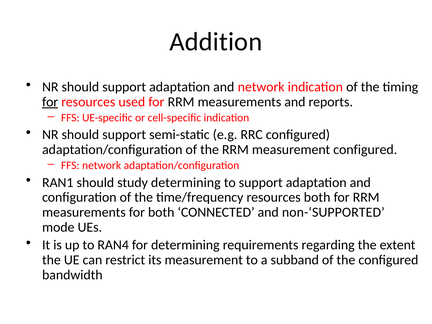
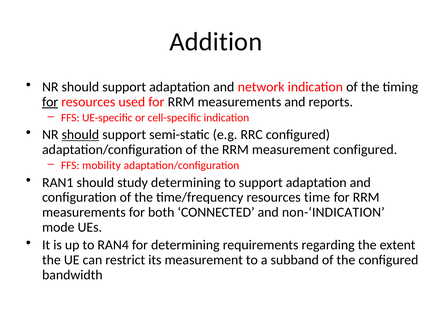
should at (80, 135) underline: none -> present
FFS network: network -> mobility
resources both: both -> time
non-‘SUPPORTED: non-‘SUPPORTED -> non-‘INDICATION
